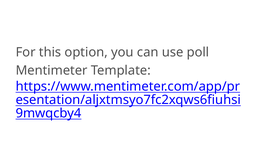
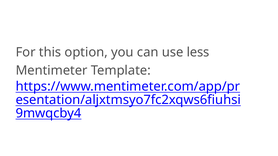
poll: poll -> less
